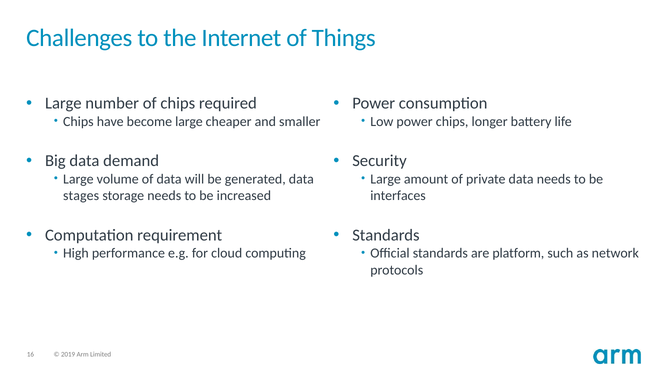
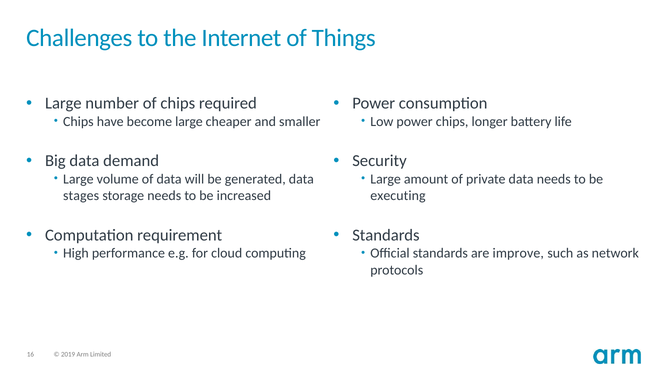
interfaces: interfaces -> executing
platform: platform -> improve
